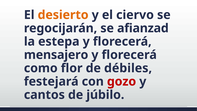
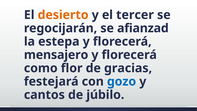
ciervo: ciervo -> tercer
débiles: débiles -> gracias
gozo colour: red -> blue
